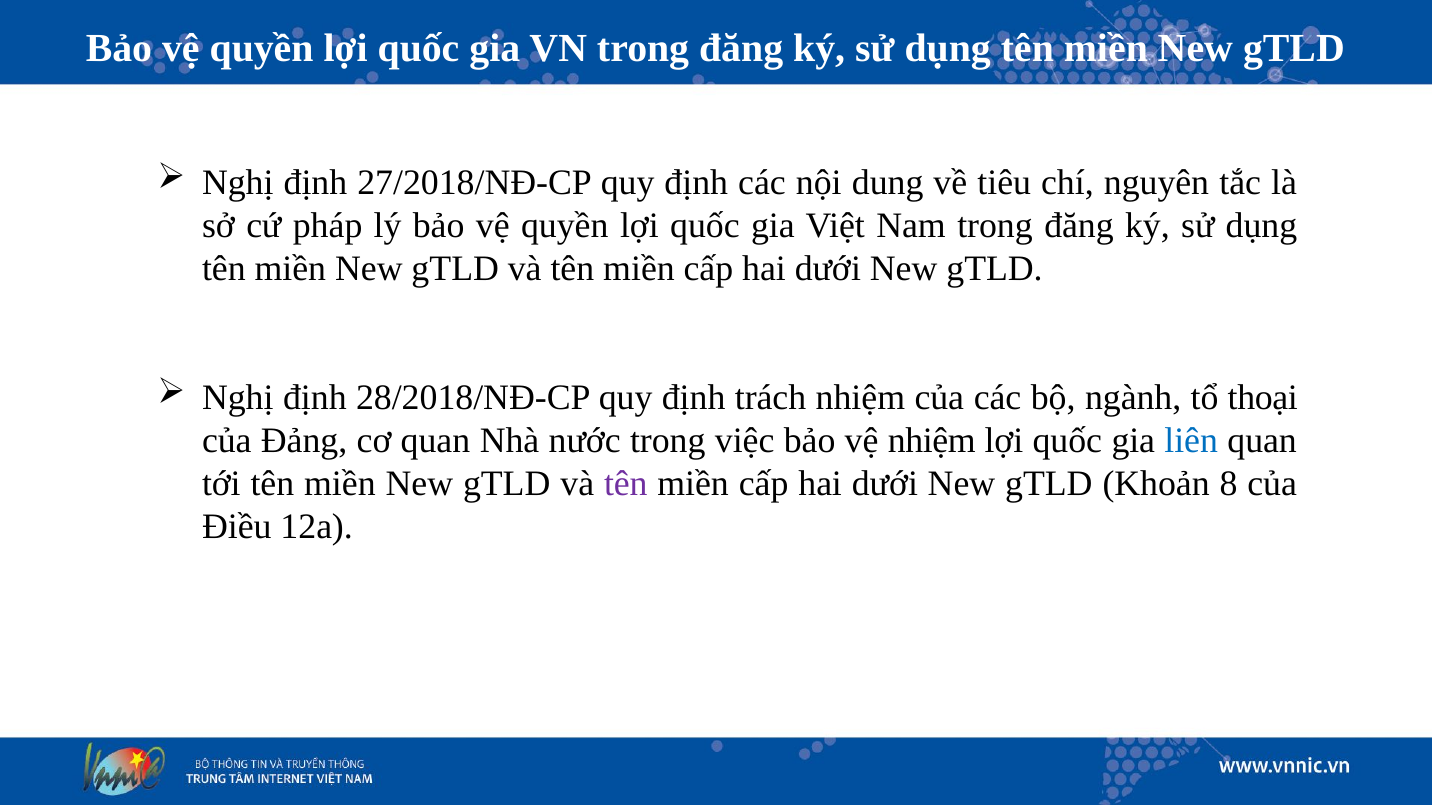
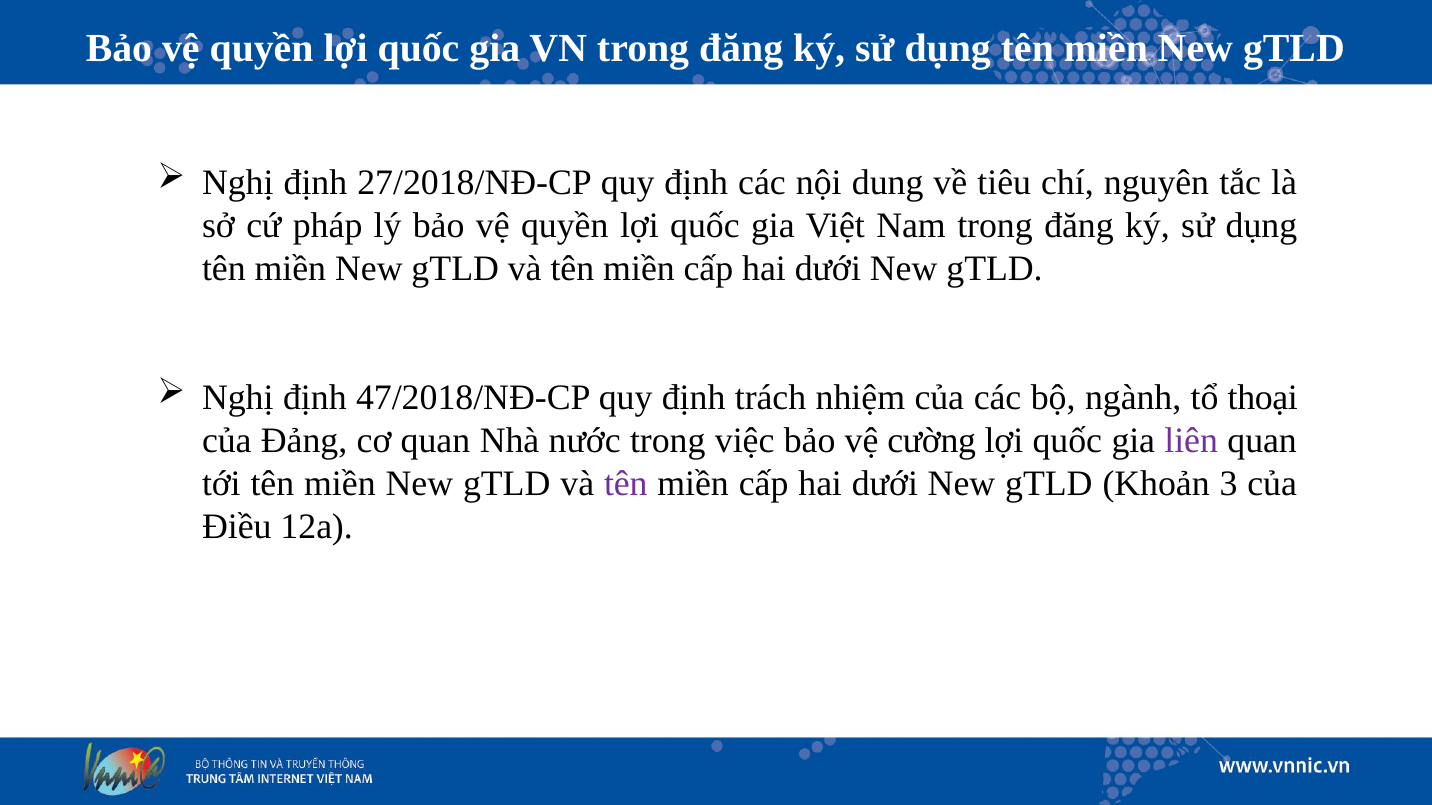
28/2018/NĐ-CP: 28/2018/NĐ-CP -> 47/2018/NĐ-CP
vệ nhiệm: nhiệm -> cường
liên colour: blue -> purple
8: 8 -> 3
